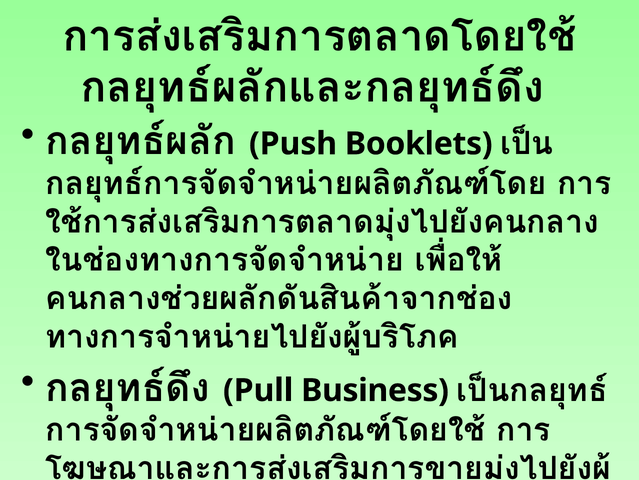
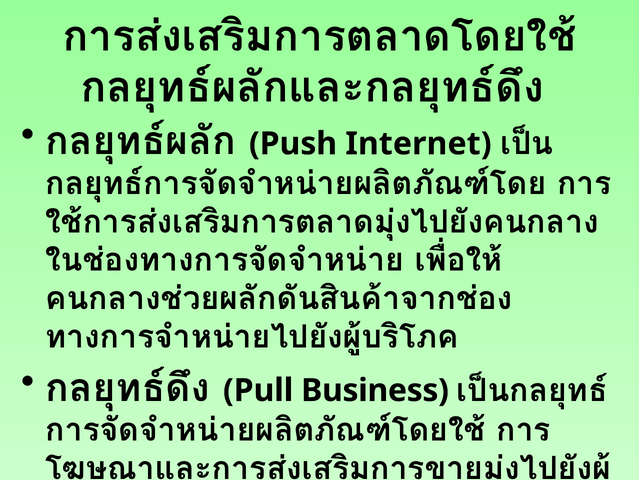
Booklets: Booklets -> Internet
